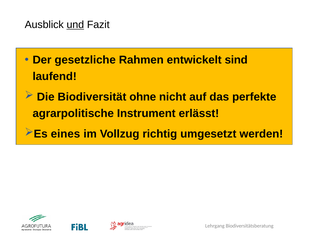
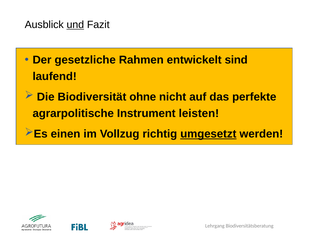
erlässt: erlässt -> leisten
eines: eines -> einen
umgesetzt underline: none -> present
